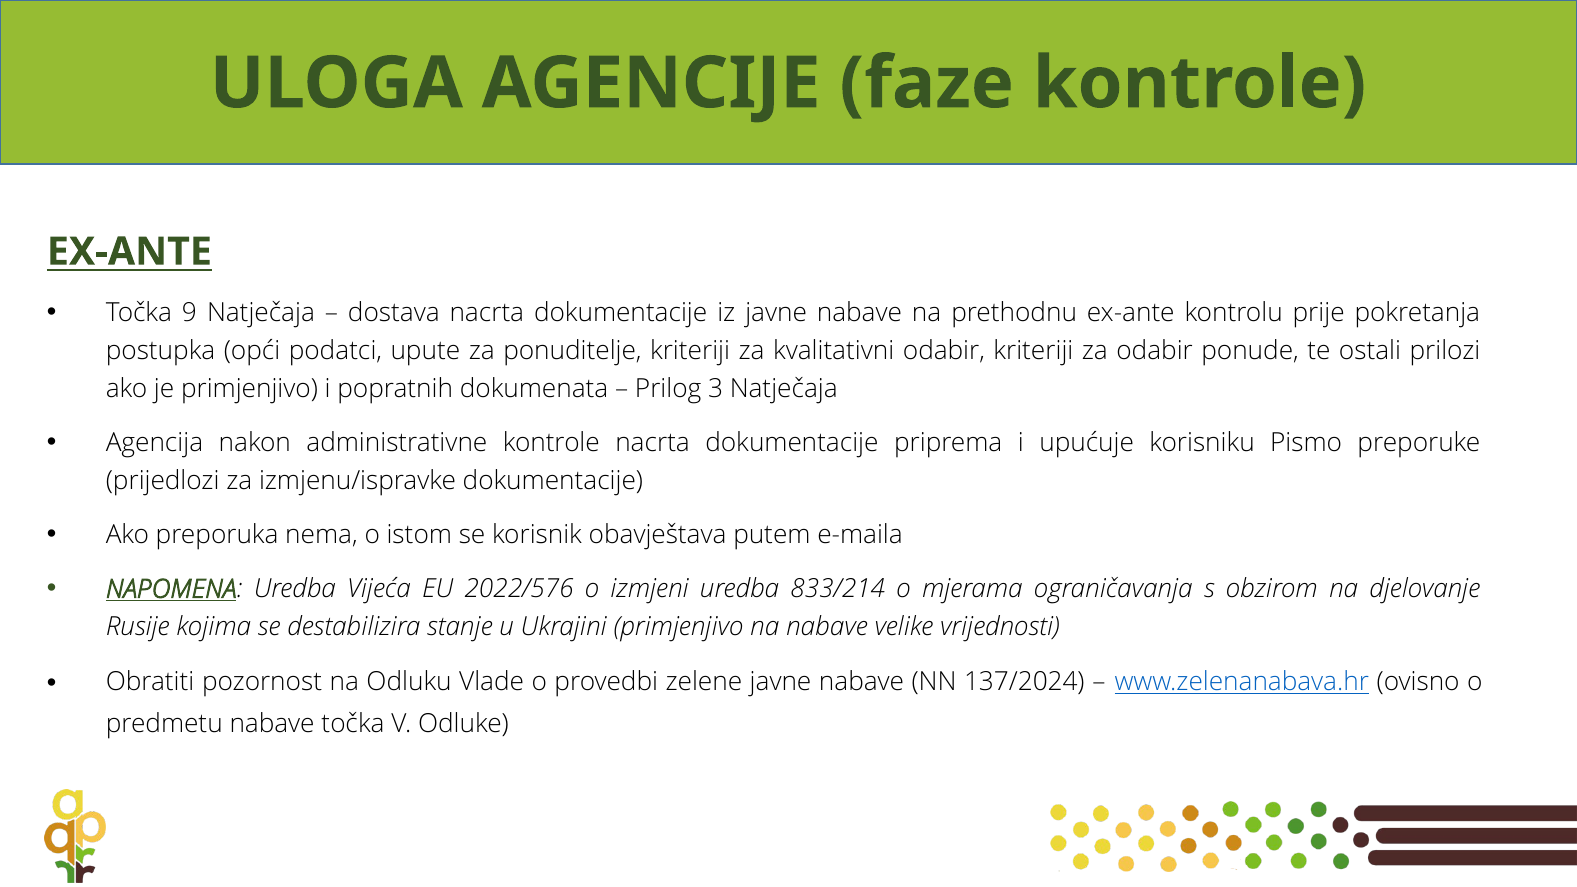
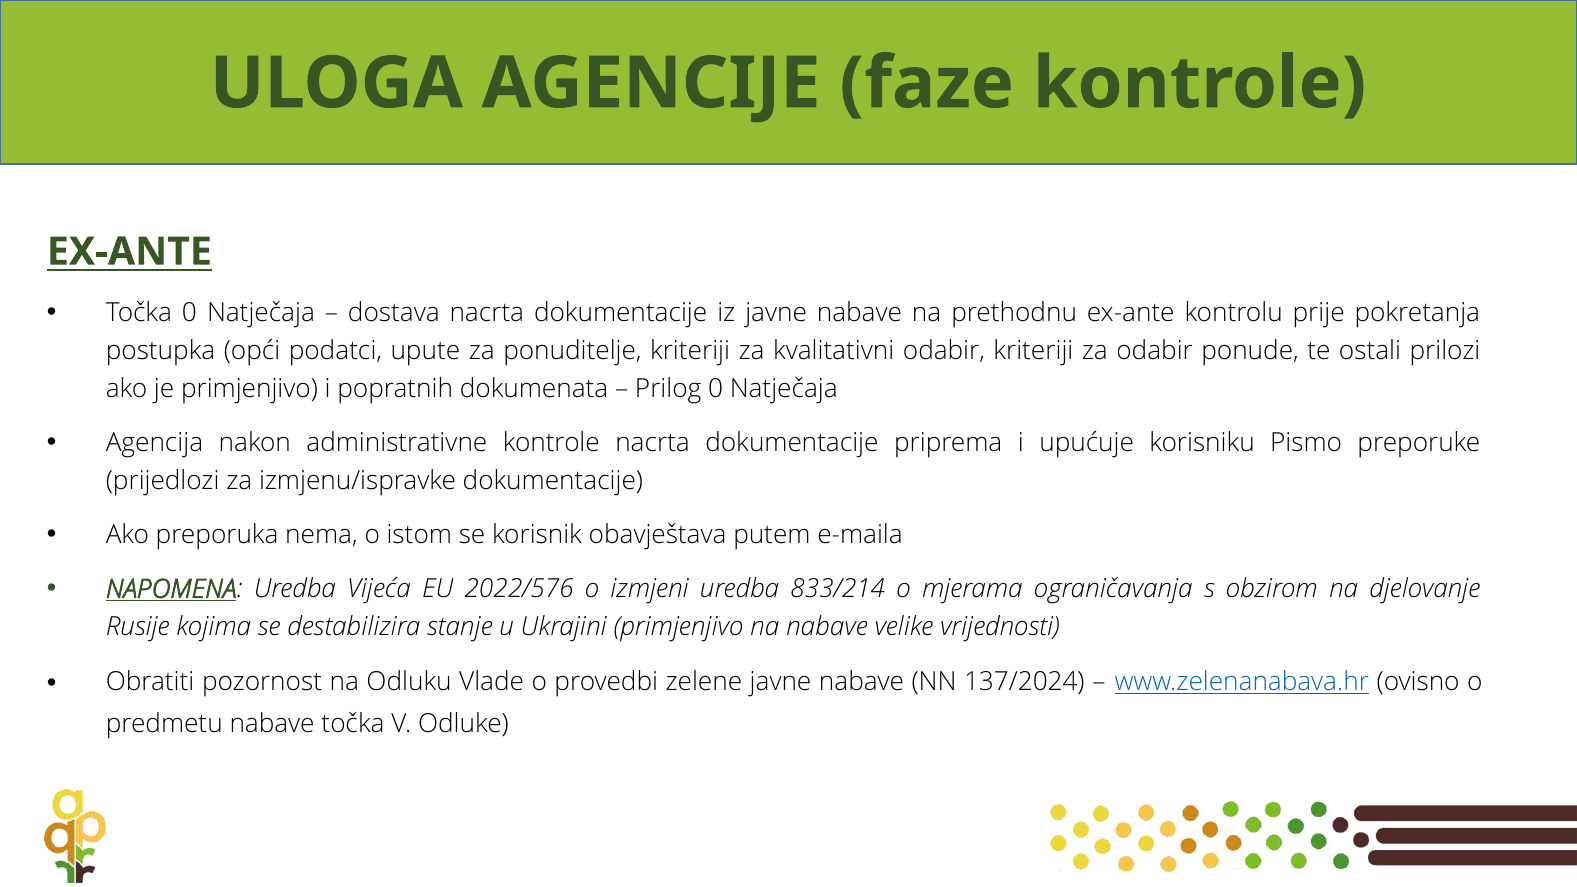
Točka 9: 9 -> 0
Prilog 3: 3 -> 0
